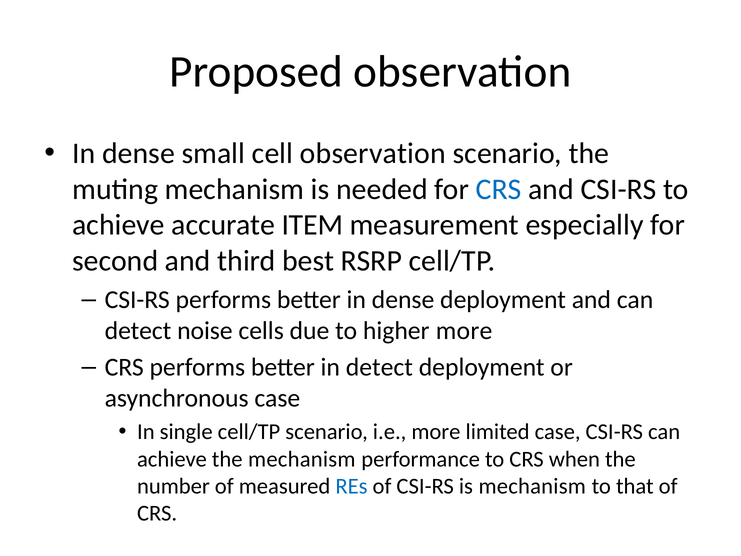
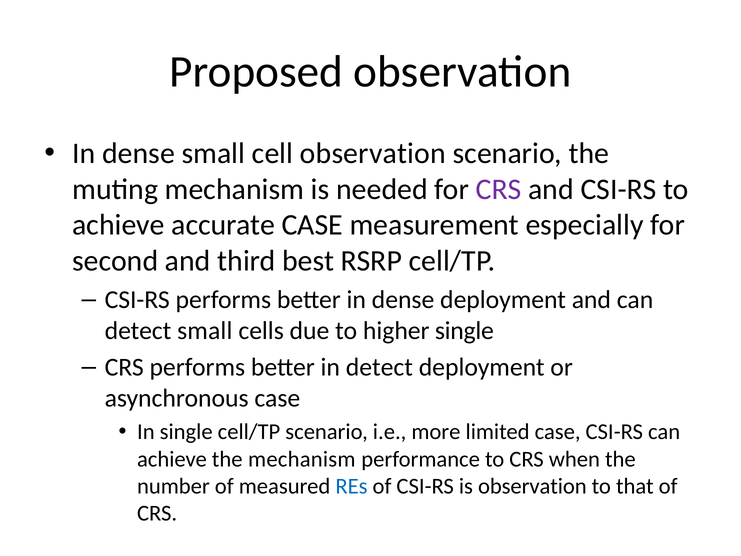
CRS at (499, 189) colour: blue -> purple
accurate ITEM: ITEM -> CASE
detect noise: noise -> small
higher more: more -> single
is mechanism: mechanism -> observation
